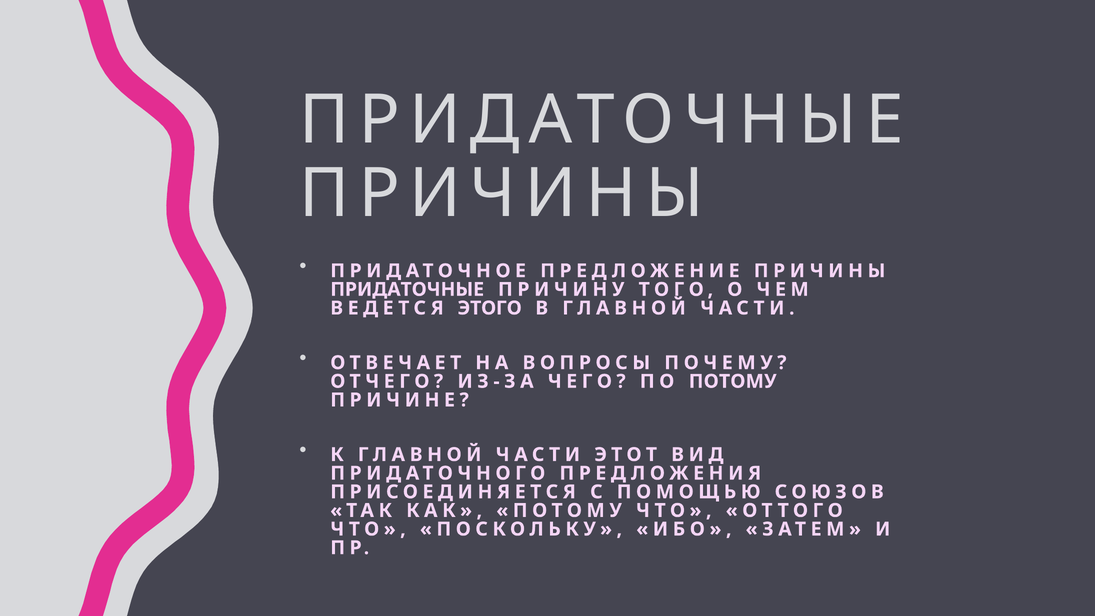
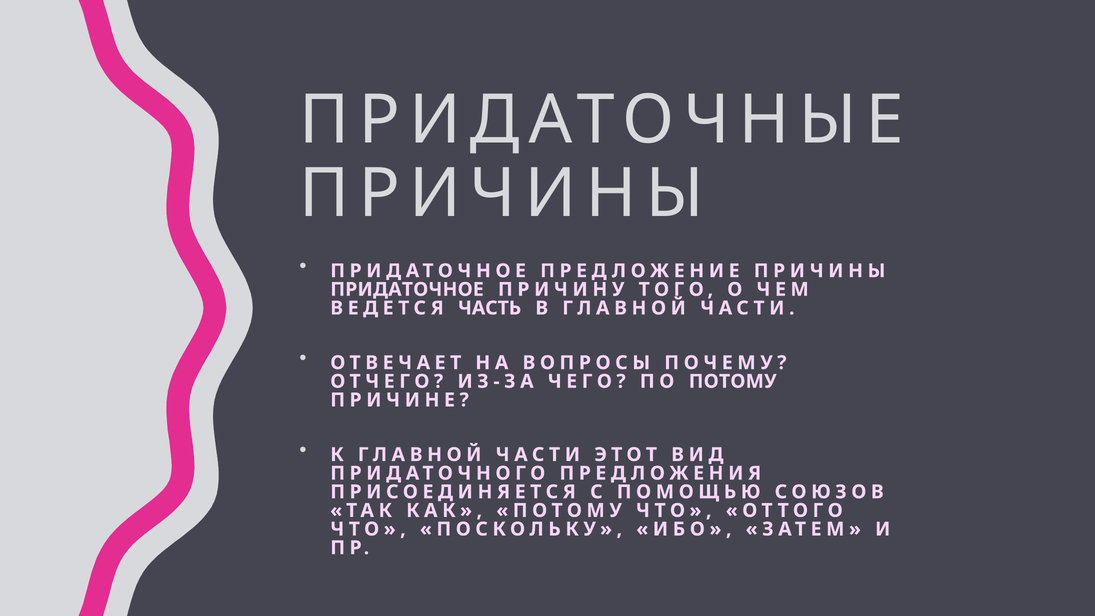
ПРИДАТОЧНЫЕ at (407, 289): ПРИДАТОЧНЫЕ -> ПРИДАТОЧНОЕ
ЭТОГО: ЭТОГО -> ЧАСТЬ
